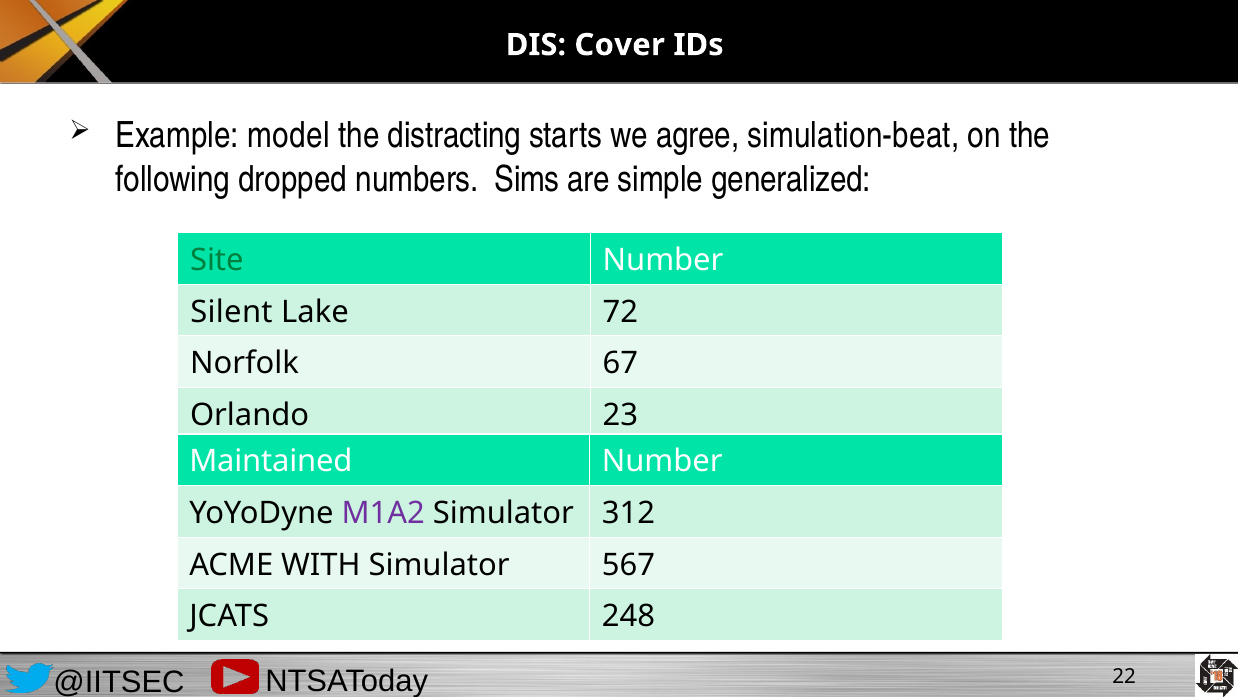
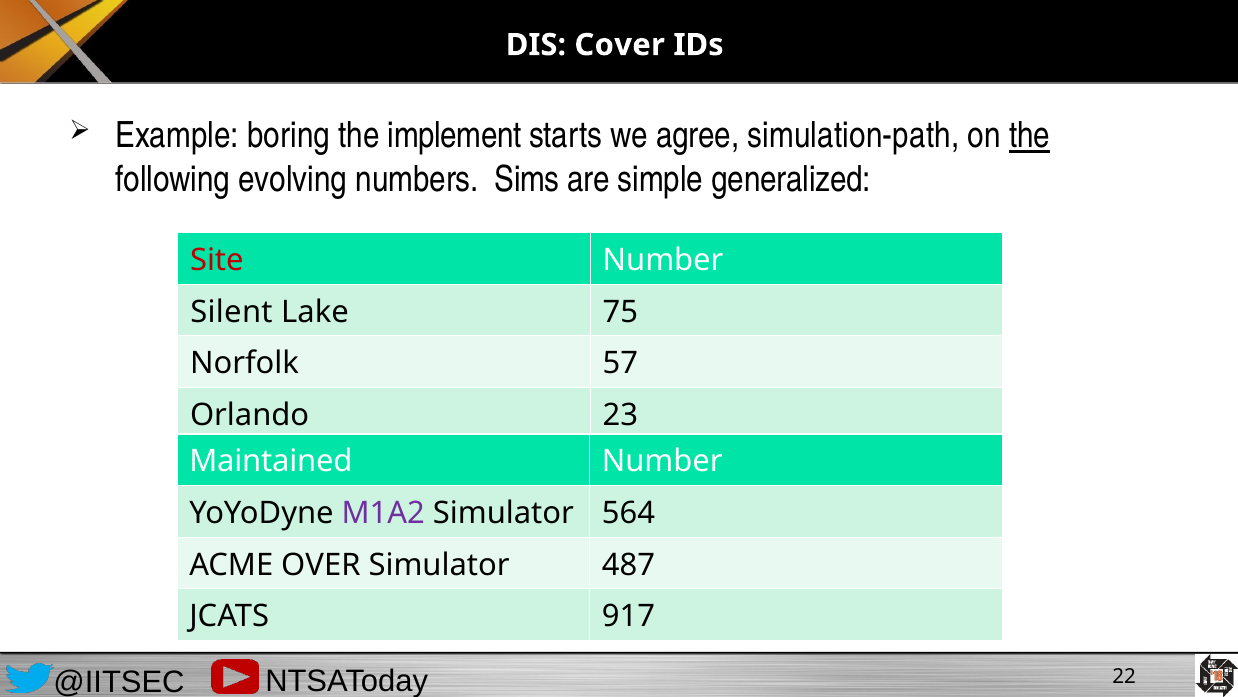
model: model -> boring
distracting: distracting -> implement
simulation-beat: simulation-beat -> simulation-path
the at (1030, 136) underline: none -> present
dropped: dropped -> evolving
Site colour: green -> red
72: 72 -> 75
67: 67 -> 57
312: 312 -> 564
WITH: WITH -> OVER
567: 567 -> 487
248: 248 -> 917
